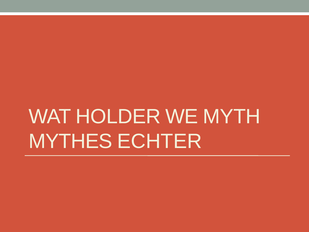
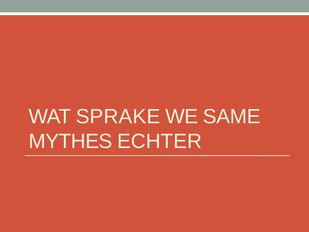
HOLDER: HOLDER -> SPRAKE
MYTH: MYTH -> SAME
